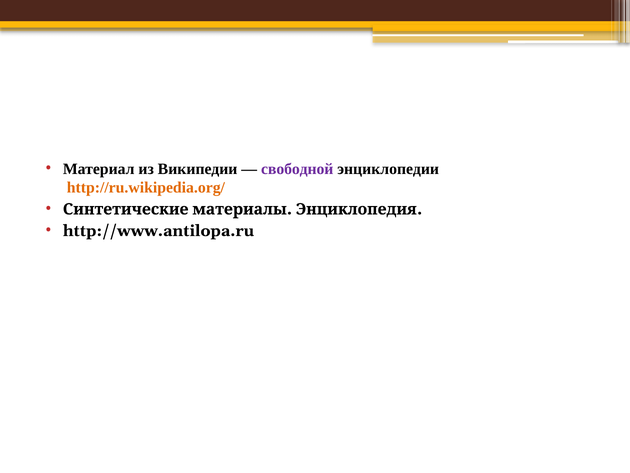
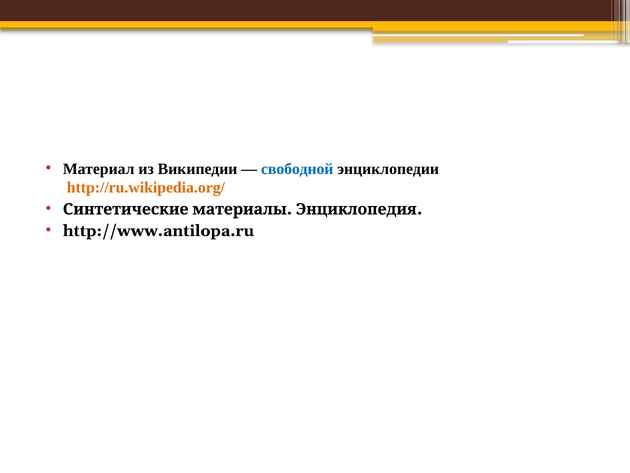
свободной colour: purple -> blue
